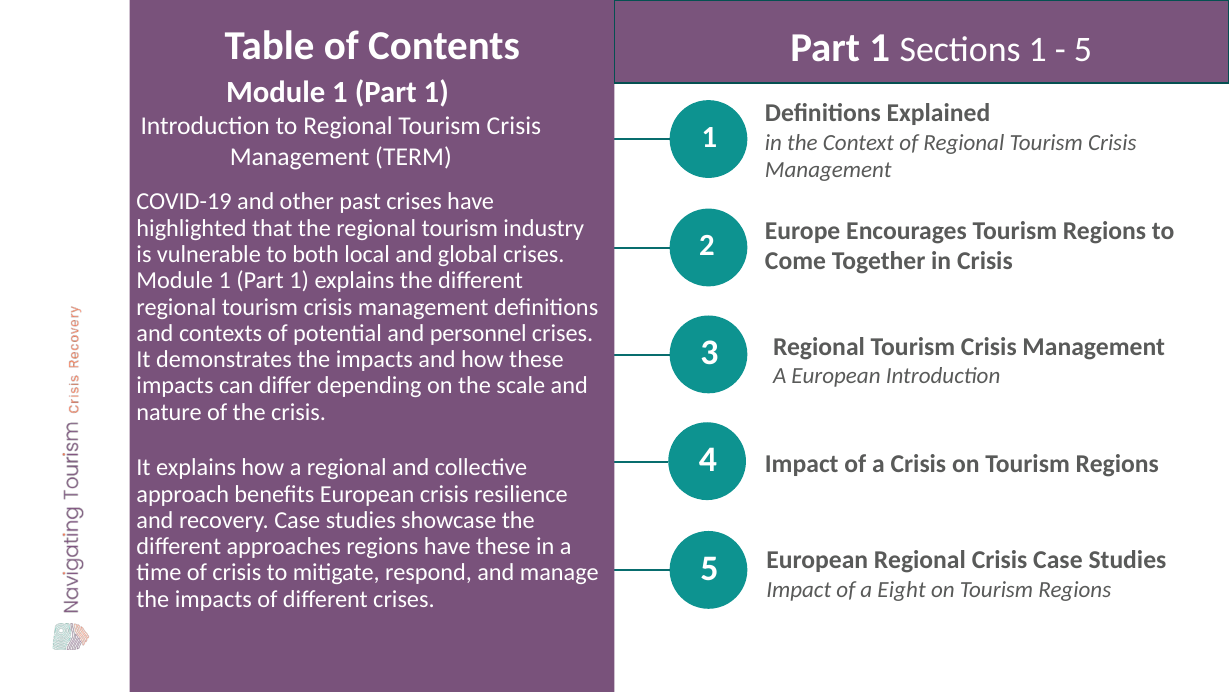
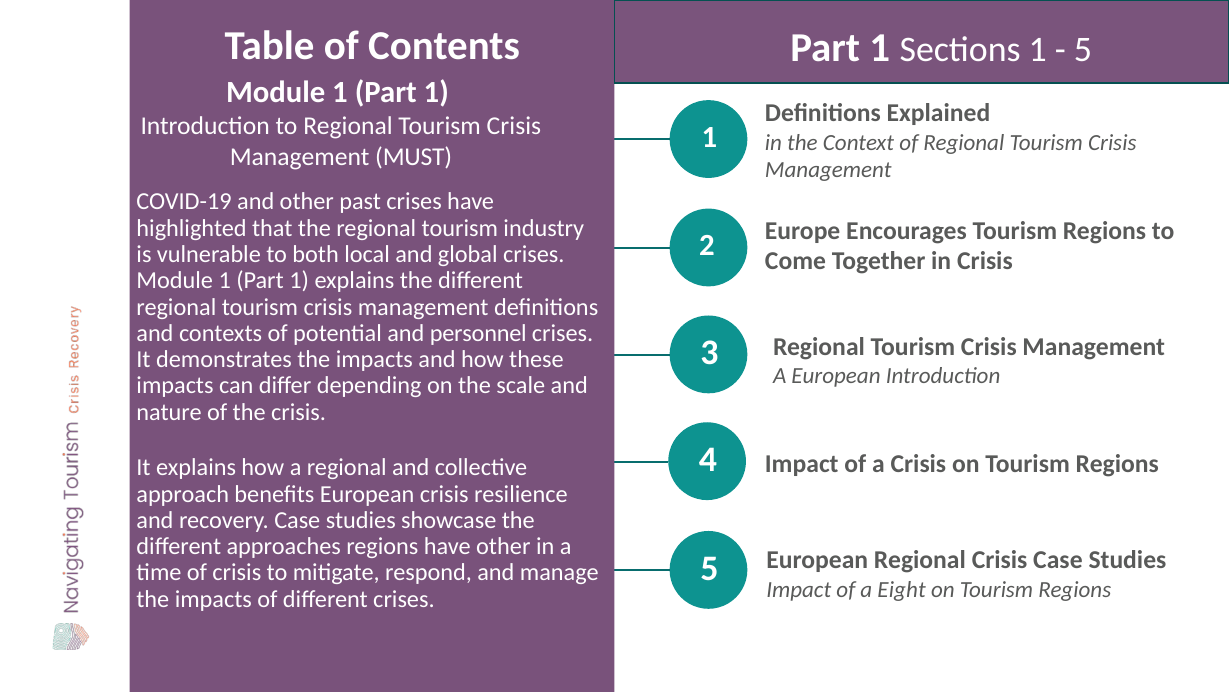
TERM: TERM -> MUST
have these: these -> other
